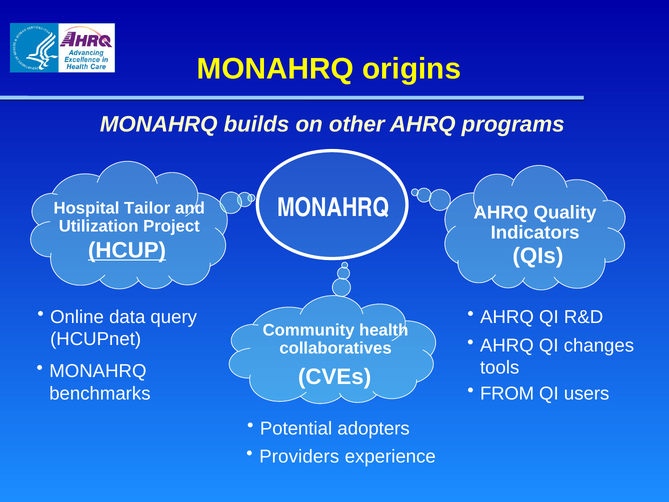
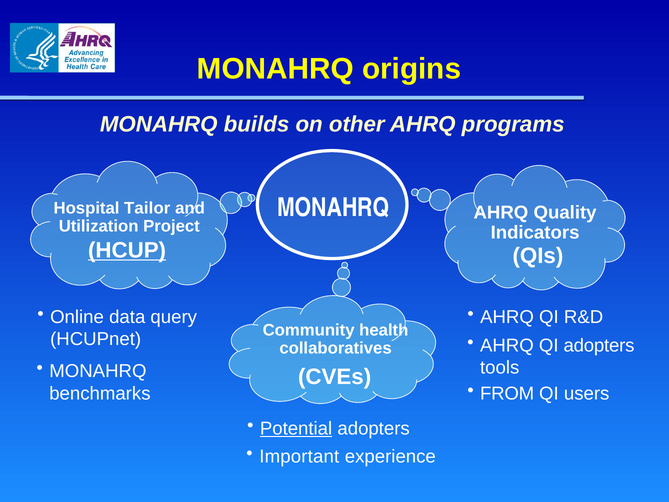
QI changes: changes -> adopters
Potential underline: none -> present
Providers: Providers -> Important
